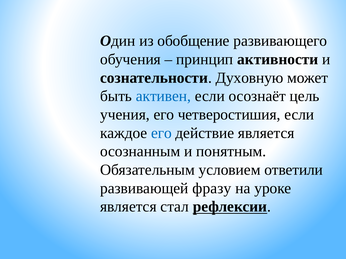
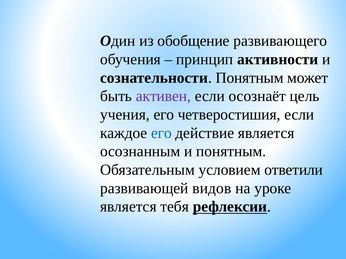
сознательности Духовную: Духовную -> Понятным
активен colour: blue -> purple
фразу: фразу -> видов
стал: стал -> тебя
